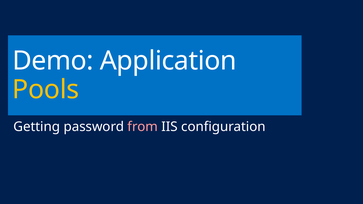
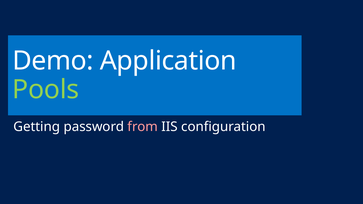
Pools colour: yellow -> light green
